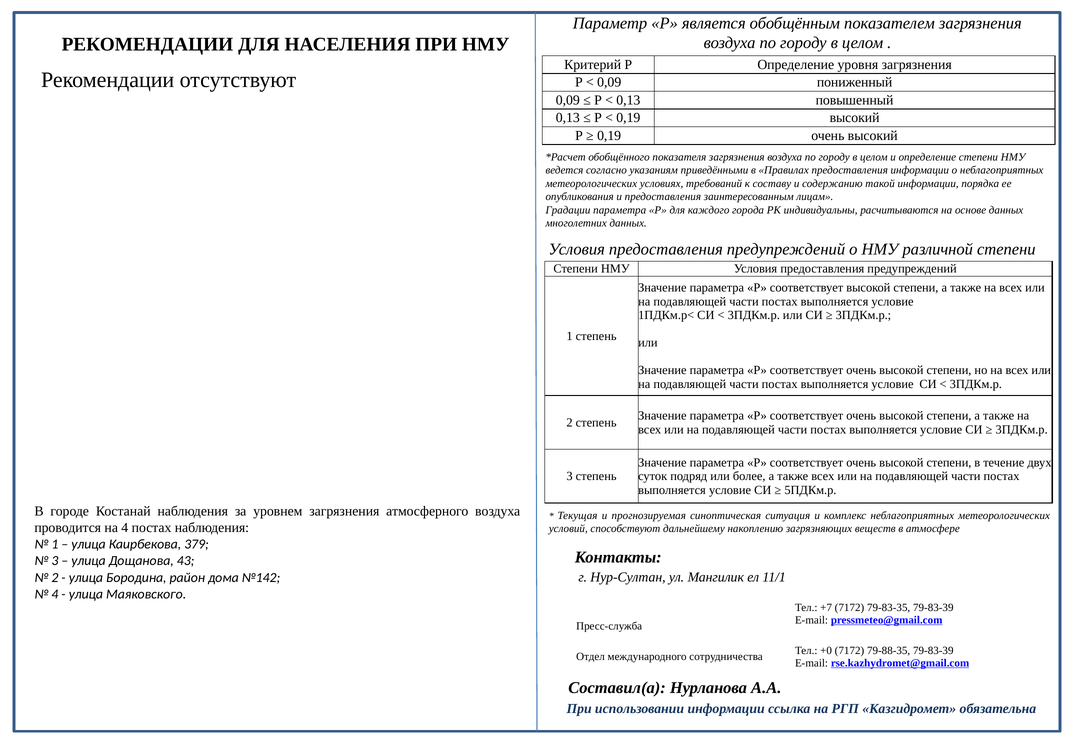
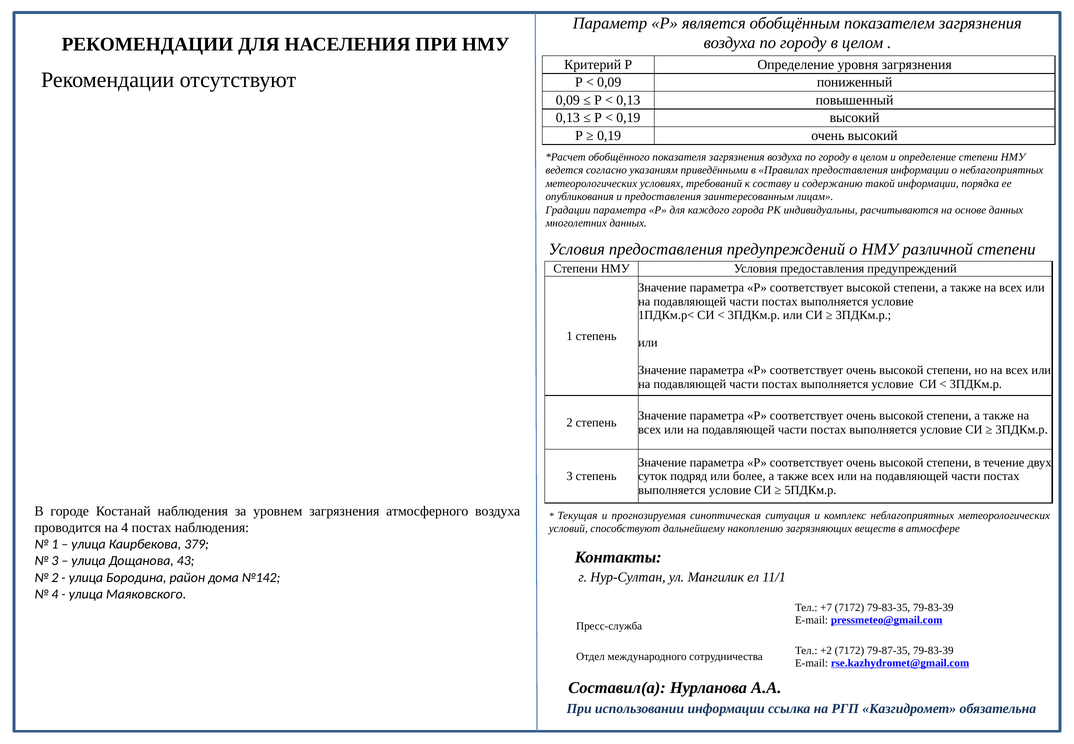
+0: +0 -> +2
79-88-35: 79-88-35 -> 79-87-35
